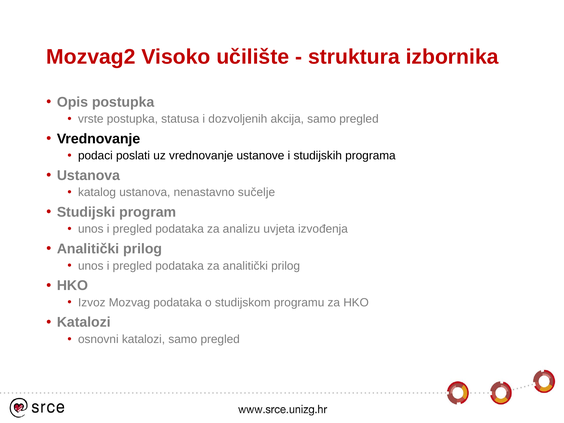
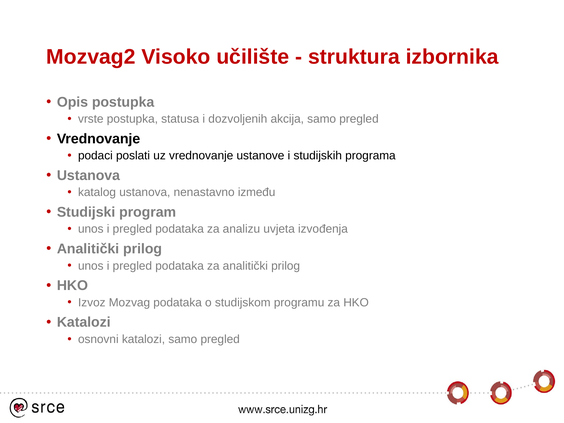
sučelje: sučelje -> između
